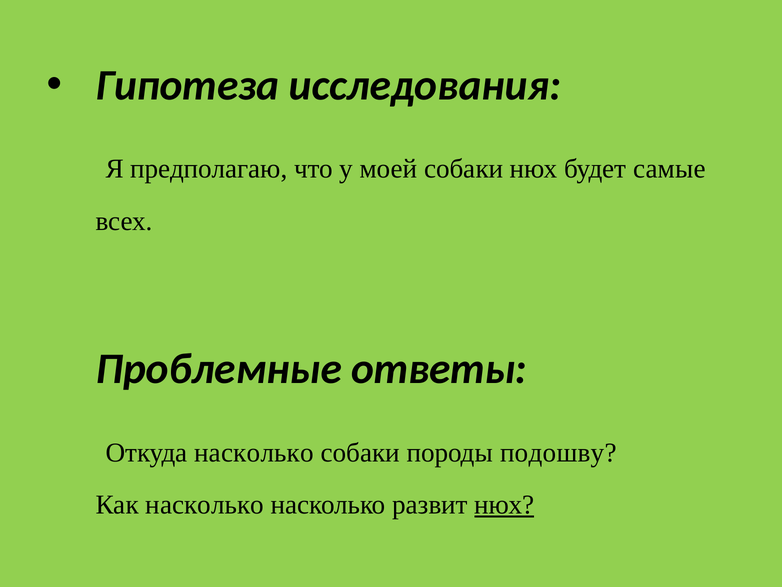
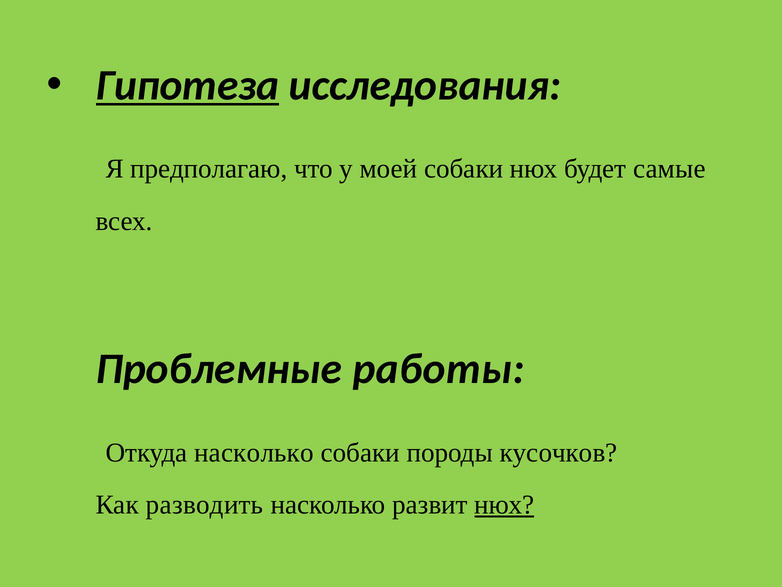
Гипотеза underline: none -> present
ответы: ответы -> работы
подошву: подошву -> кусочков
Как насколько: насколько -> разводить
